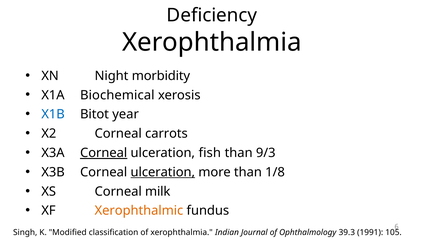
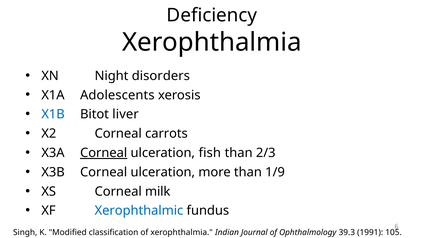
morbidity: morbidity -> disorders
Biochemical: Biochemical -> Adolescents
year: year -> liver
9/3: 9/3 -> 2/3
ulceration at (163, 173) underline: present -> none
1/8: 1/8 -> 1/9
Xerophthalmic colour: orange -> blue
